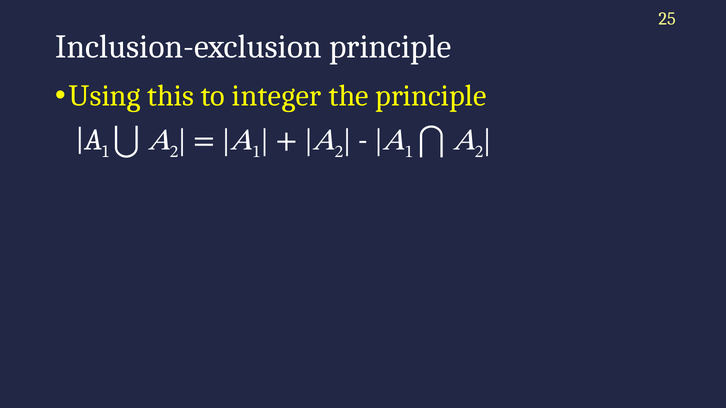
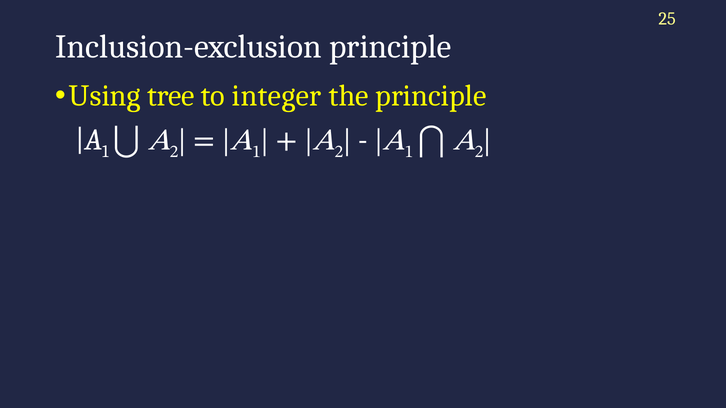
this: this -> tree
